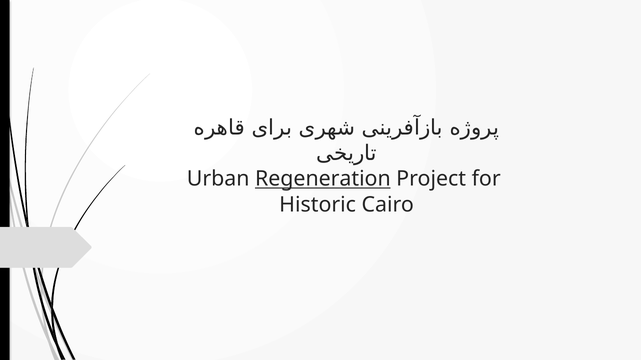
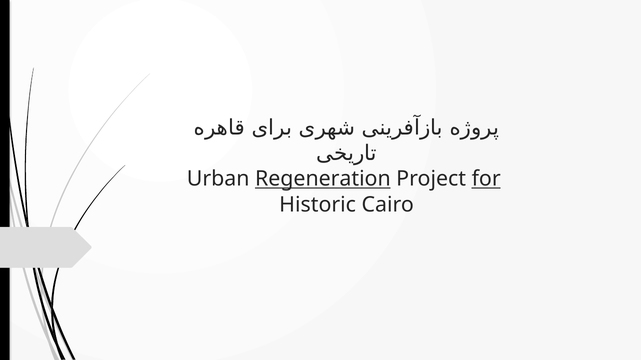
for underline: none -> present
